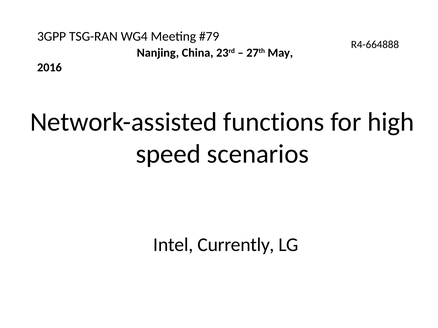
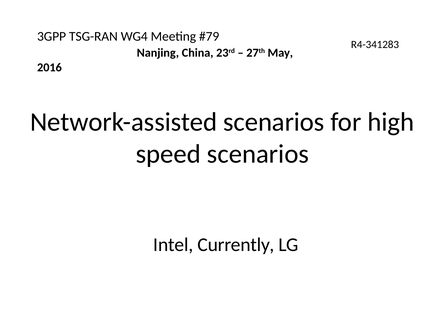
R4-664888: R4-664888 -> R4-341283
Network-assisted functions: functions -> scenarios
